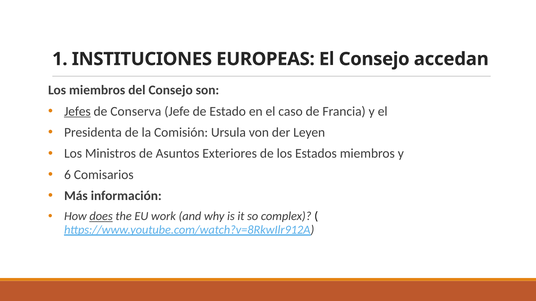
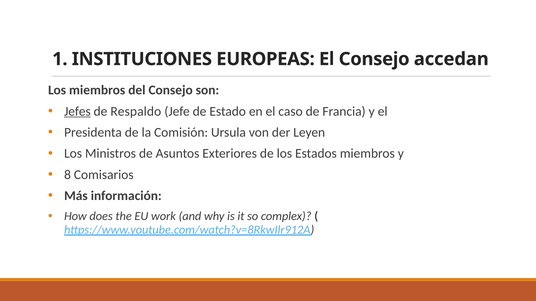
Conserva: Conserva -> Respaldo
6: 6 -> 8
does underline: present -> none
